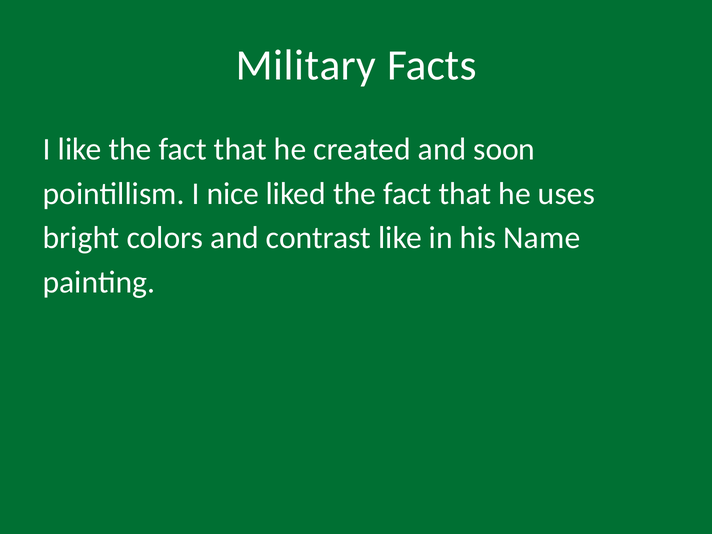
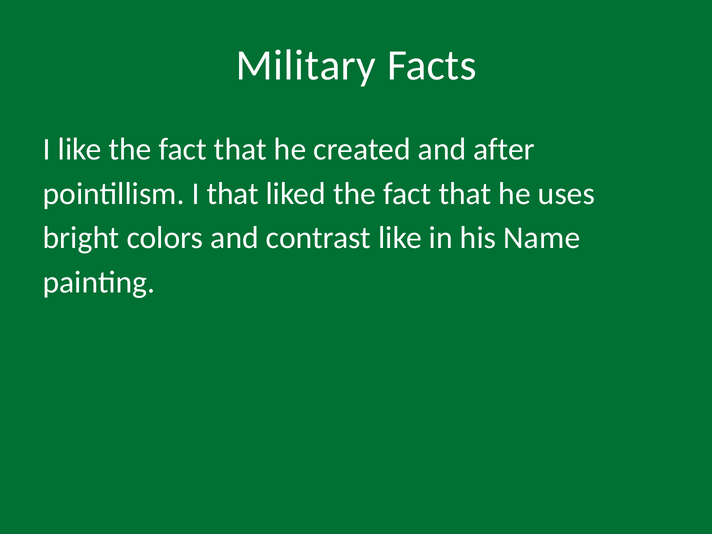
soon: soon -> after
I nice: nice -> that
